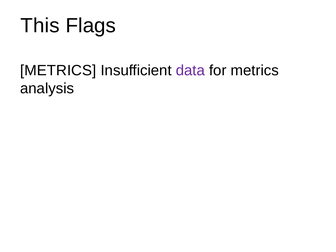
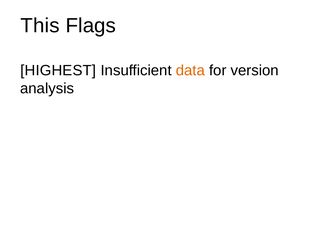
METRICS at (58, 70): METRICS -> HIGHEST
data colour: purple -> orange
for metrics: metrics -> version
